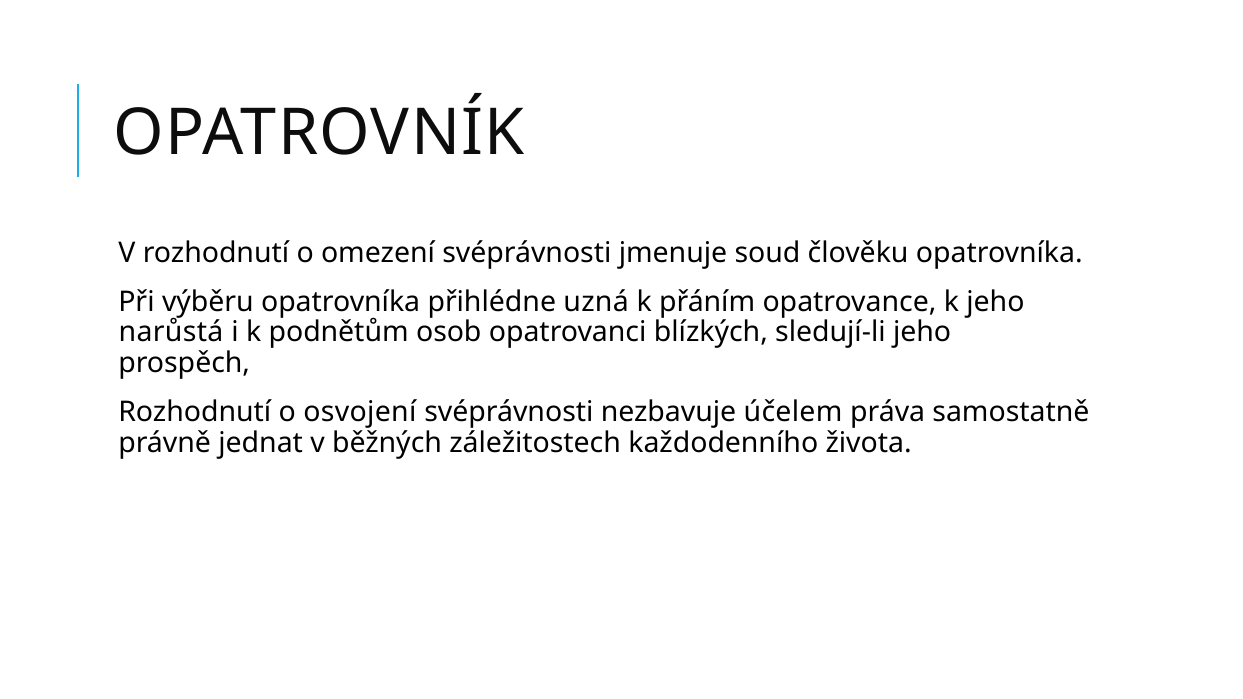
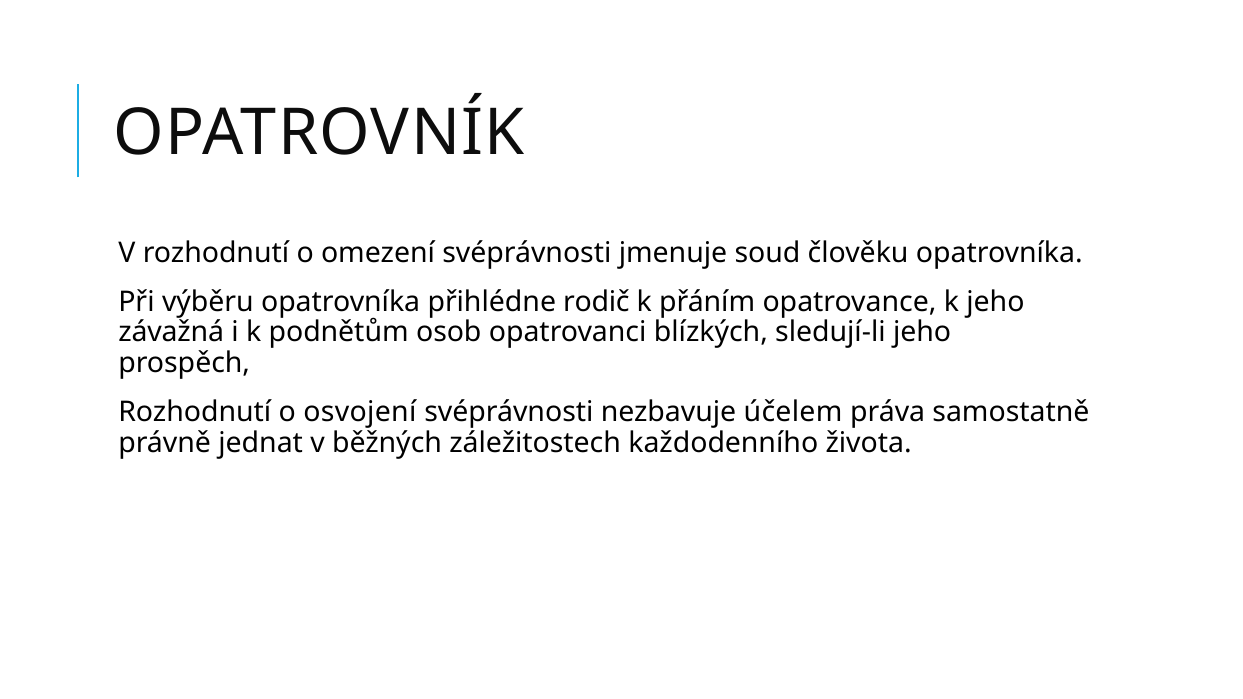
uzná: uzná -> rodič
narůstá: narůstá -> závažná
